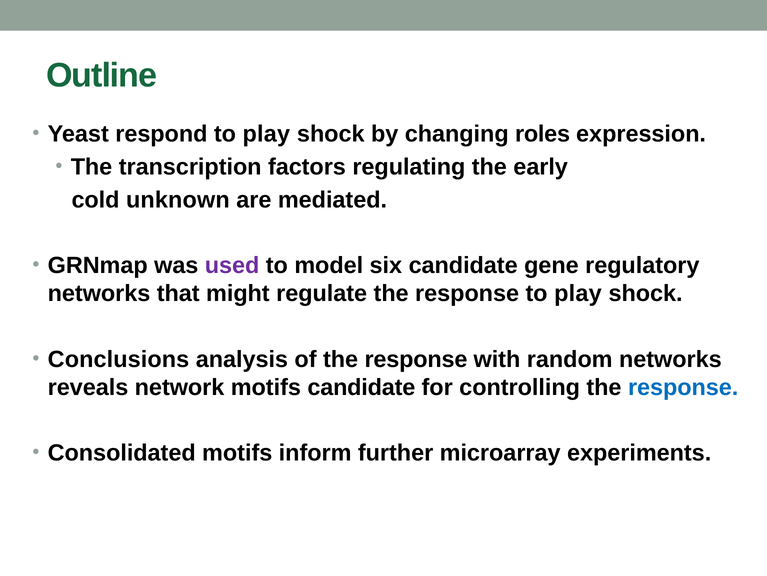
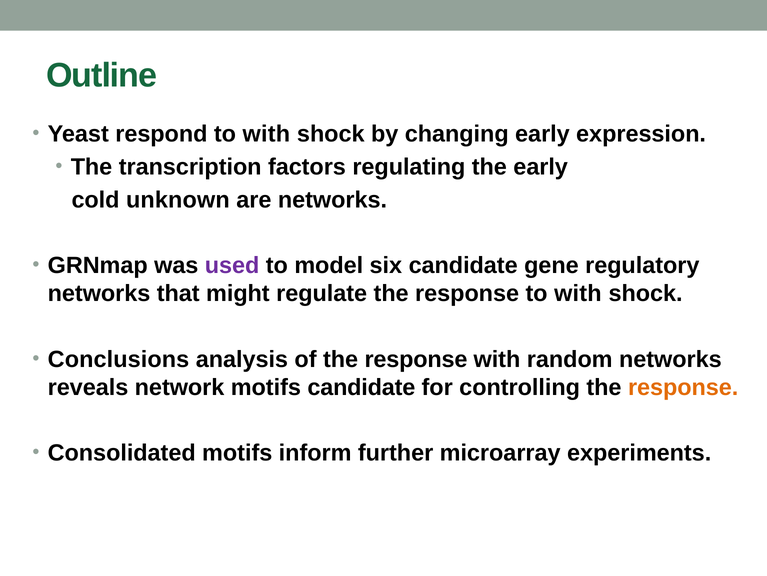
respond to play: play -> with
changing roles: roles -> early
are mediated: mediated -> networks
response to play: play -> with
response at (683, 387) colour: blue -> orange
